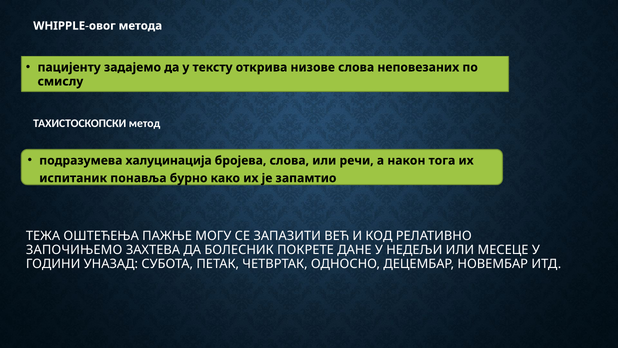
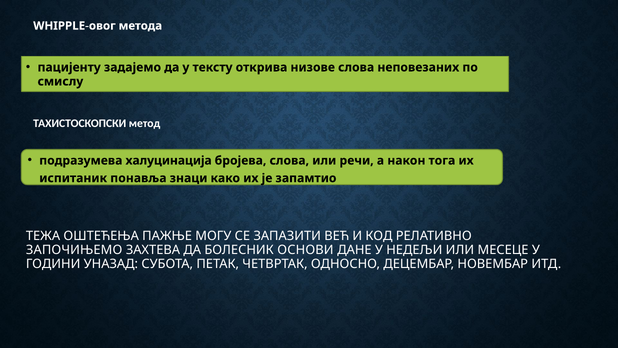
бурно: бурно -> знаци
ПОКРЕТЕ: ПОКРЕТЕ -> ОСНОВИ
